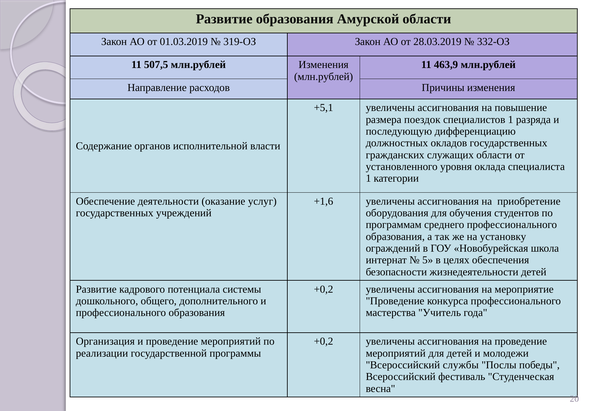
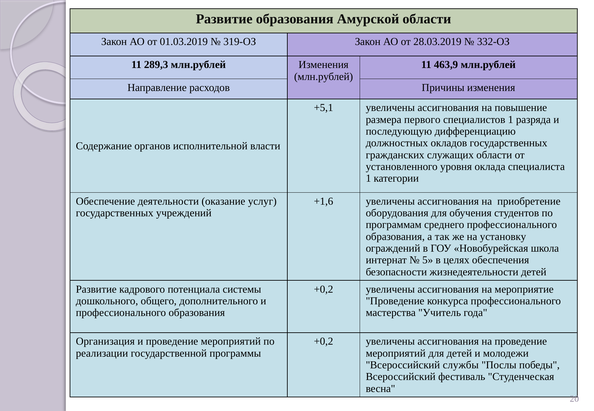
507,5: 507,5 -> 289,3
поездок: поездок -> первого
